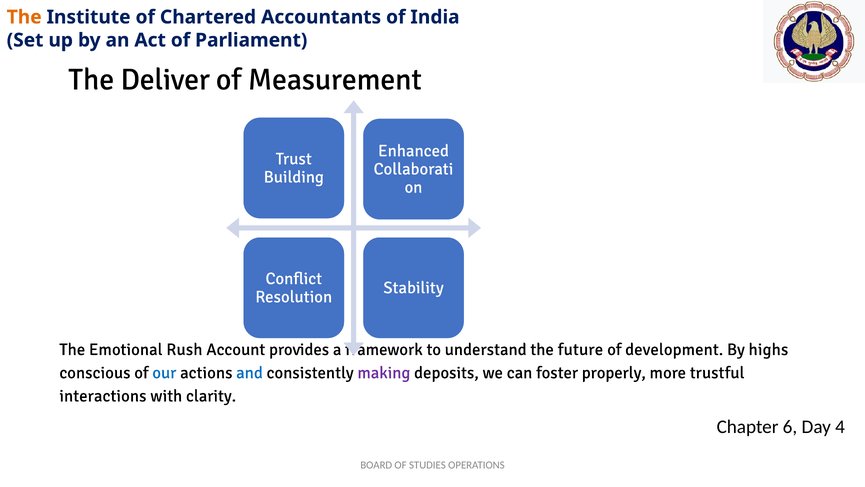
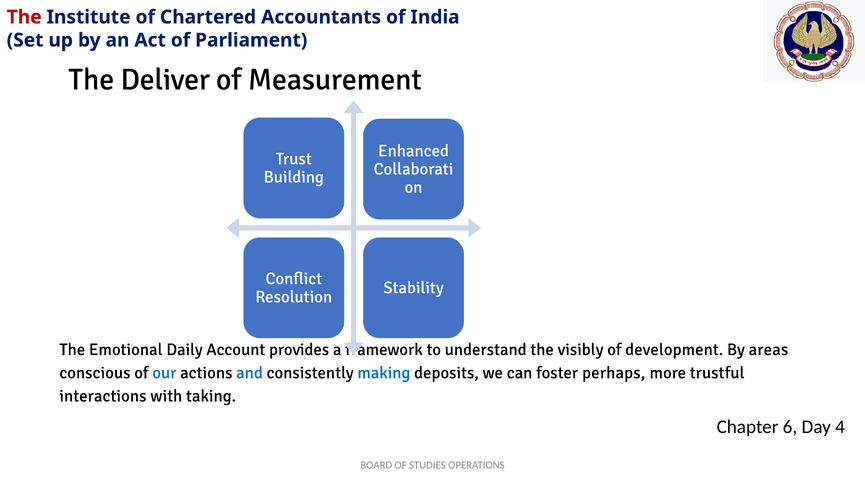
The at (24, 17) colour: orange -> red
Rush: Rush -> Daily
future: future -> visibly
highs: highs -> areas
making colour: purple -> blue
properly: properly -> perhaps
clarity: clarity -> taking
